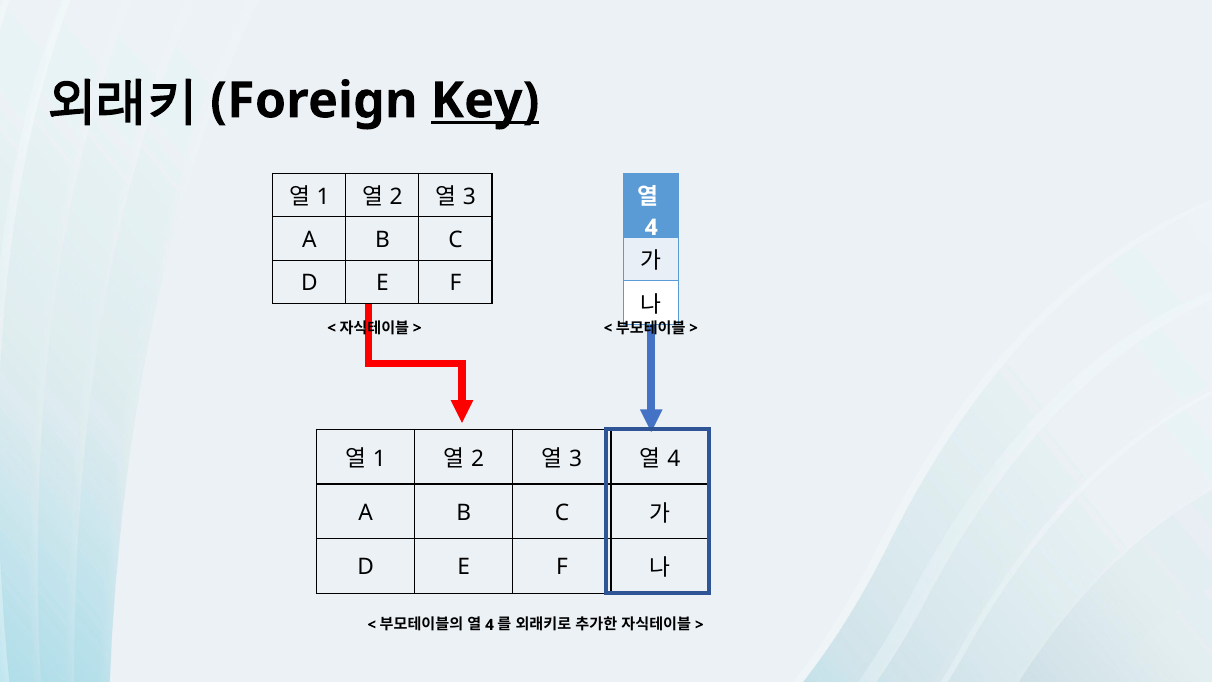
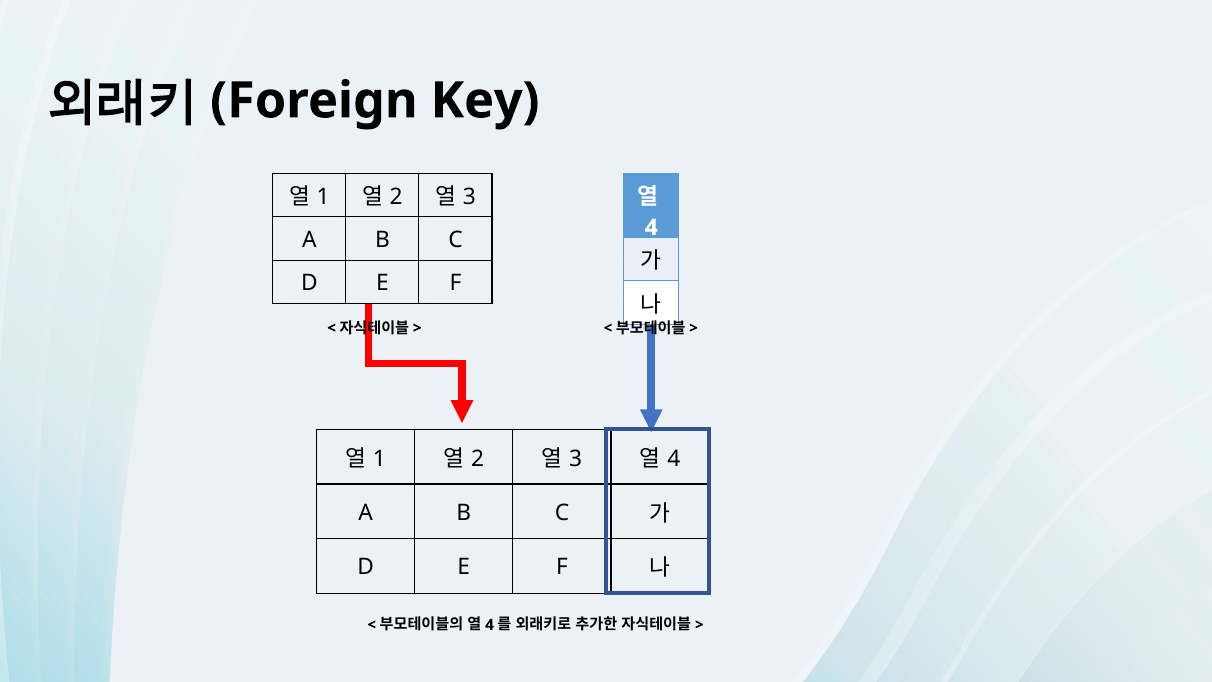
Key underline: present -> none
